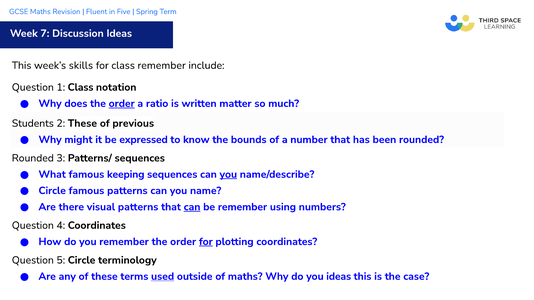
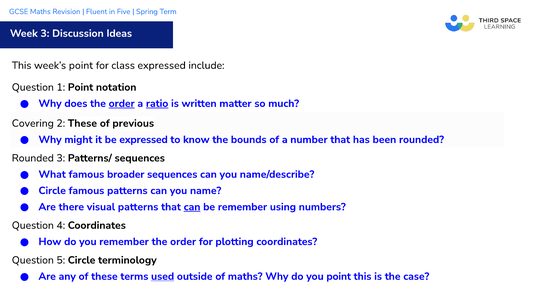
Week 7: 7 -> 3
week’s skills: skills -> point
class remember: remember -> expressed
1 Class: Class -> Point
ratio underline: none -> present
Students: Students -> Covering
keeping: keeping -> broader
you at (228, 175) underline: present -> none
for at (206, 242) underline: present -> none
you ideas: ideas -> point
